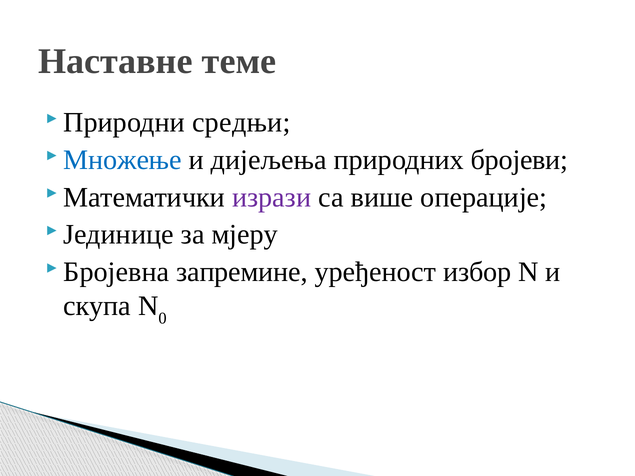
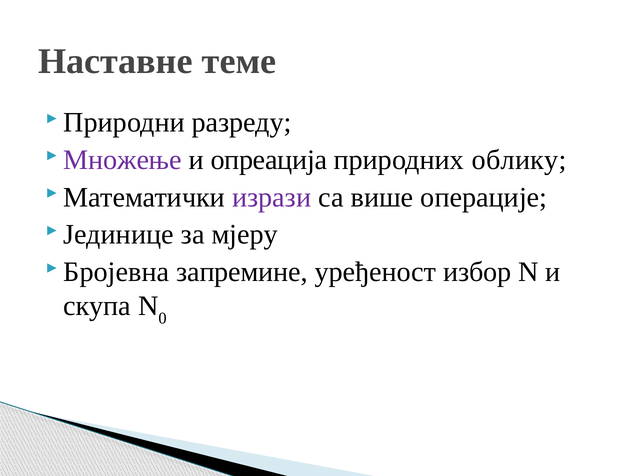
средњи: средњи -> разреду
Множење colour: blue -> purple
дијељења: дијељења -> опреација
бројеви: бројеви -> облику
